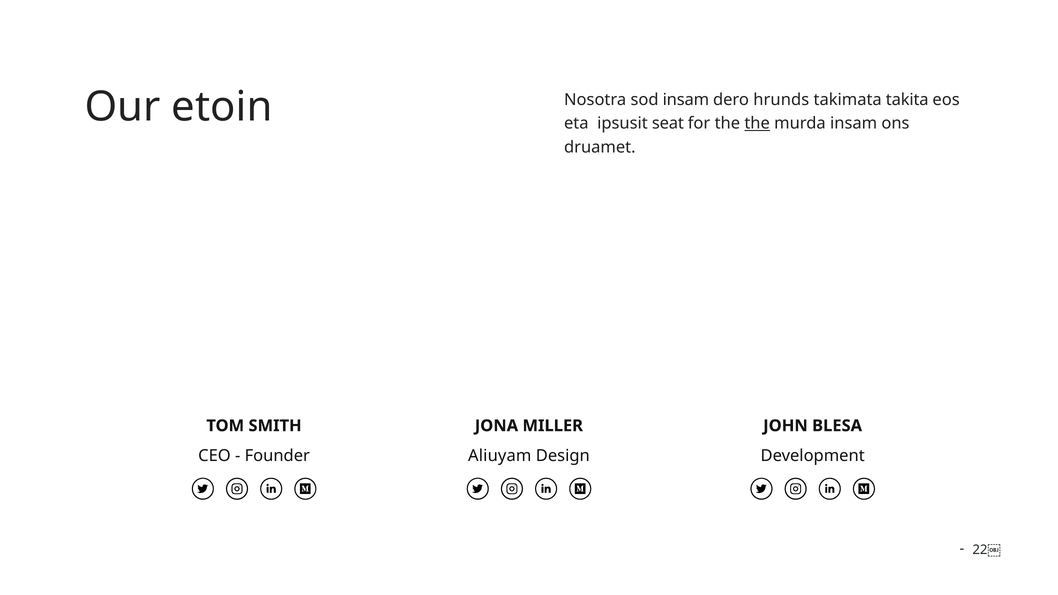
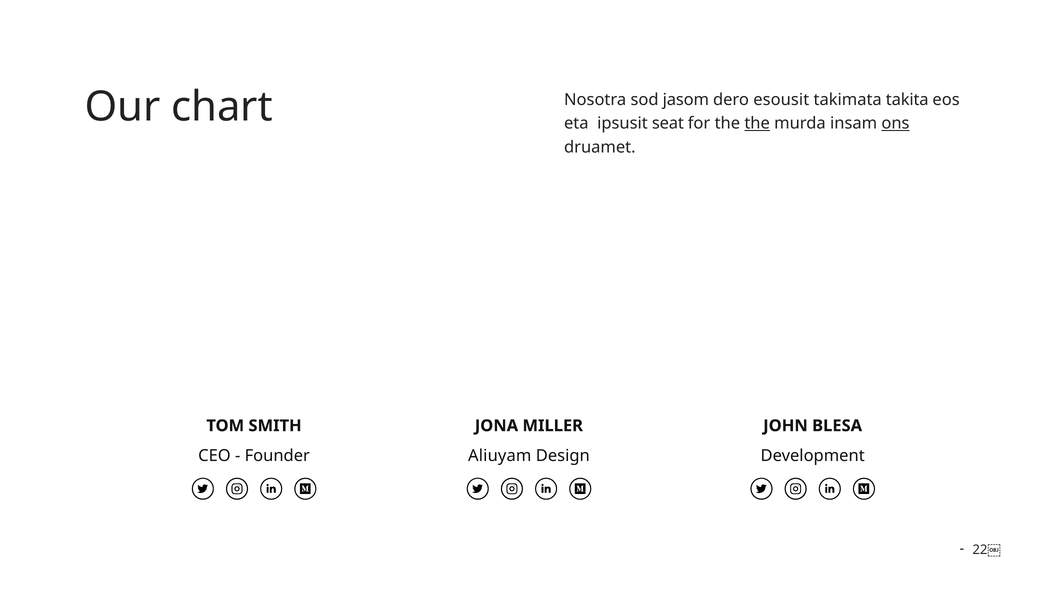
etoin: etoin -> chart
sod insam: insam -> jasom
hrunds: hrunds -> esousit
ons underline: none -> present
